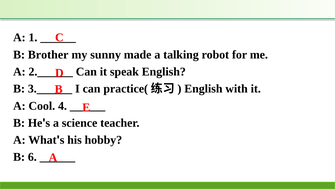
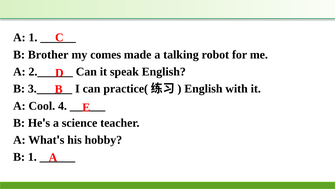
sunny: sunny -> comes
B 6: 6 -> 1
